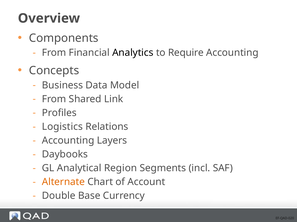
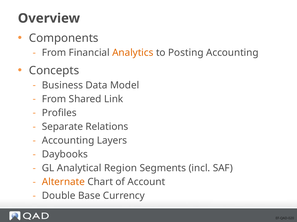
Analytics colour: black -> orange
Require: Require -> Posting
Logistics: Logistics -> Separate
